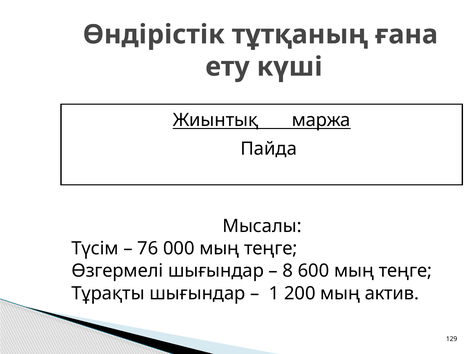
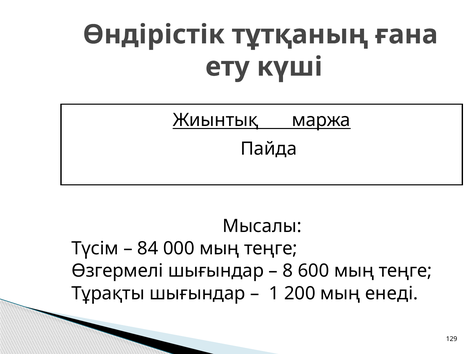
76: 76 -> 84
актив: актив -> енеді
